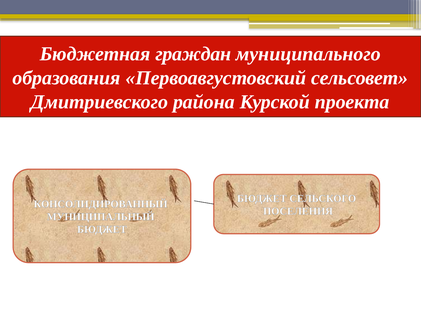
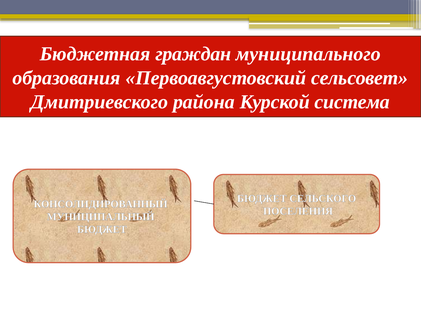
проекта: проекта -> система
